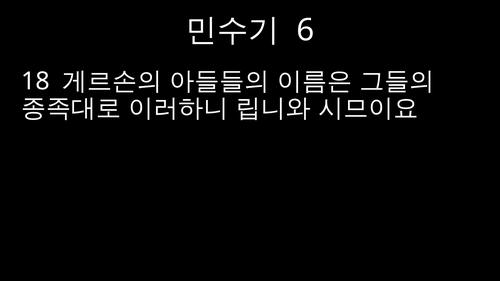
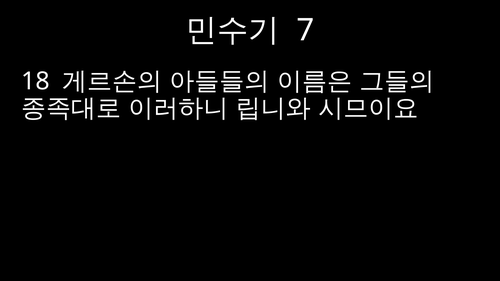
6: 6 -> 7
